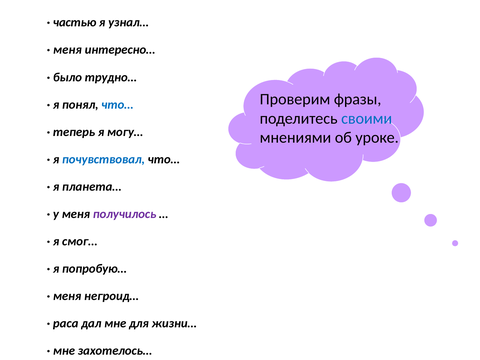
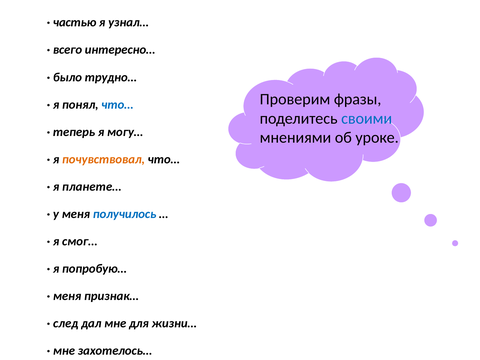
меня at (67, 50): меня -> всего
почувствовал colour: blue -> orange
планета…: планета… -> планете…
получилось colour: purple -> blue
негроид…: негроид… -> признак…
раса: раса -> след
